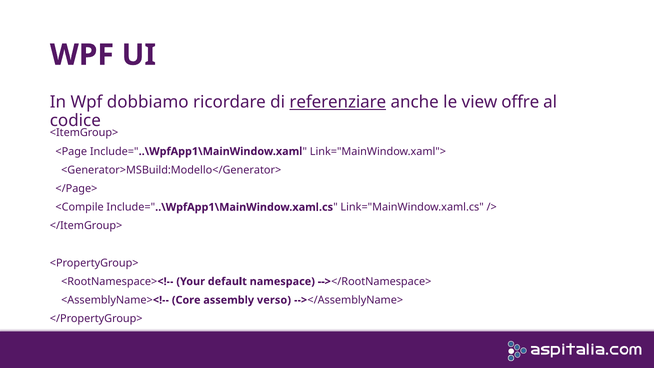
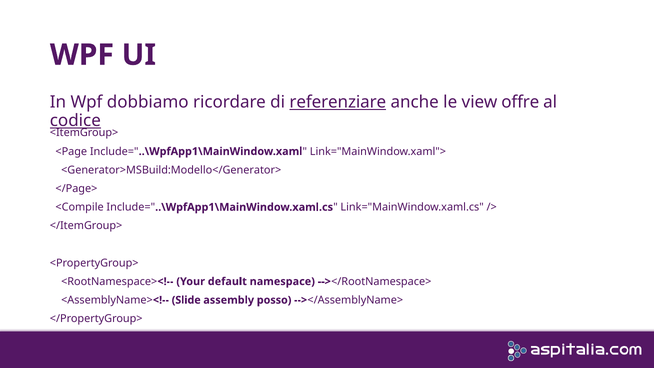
codice underline: none -> present
Core: Core -> Slide
verso: verso -> posso
